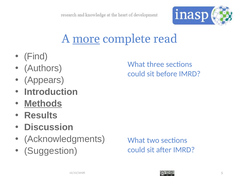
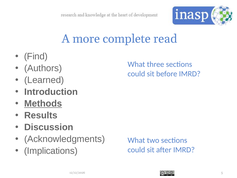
more underline: present -> none
Appears: Appears -> Learned
Suggestion: Suggestion -> Implications
